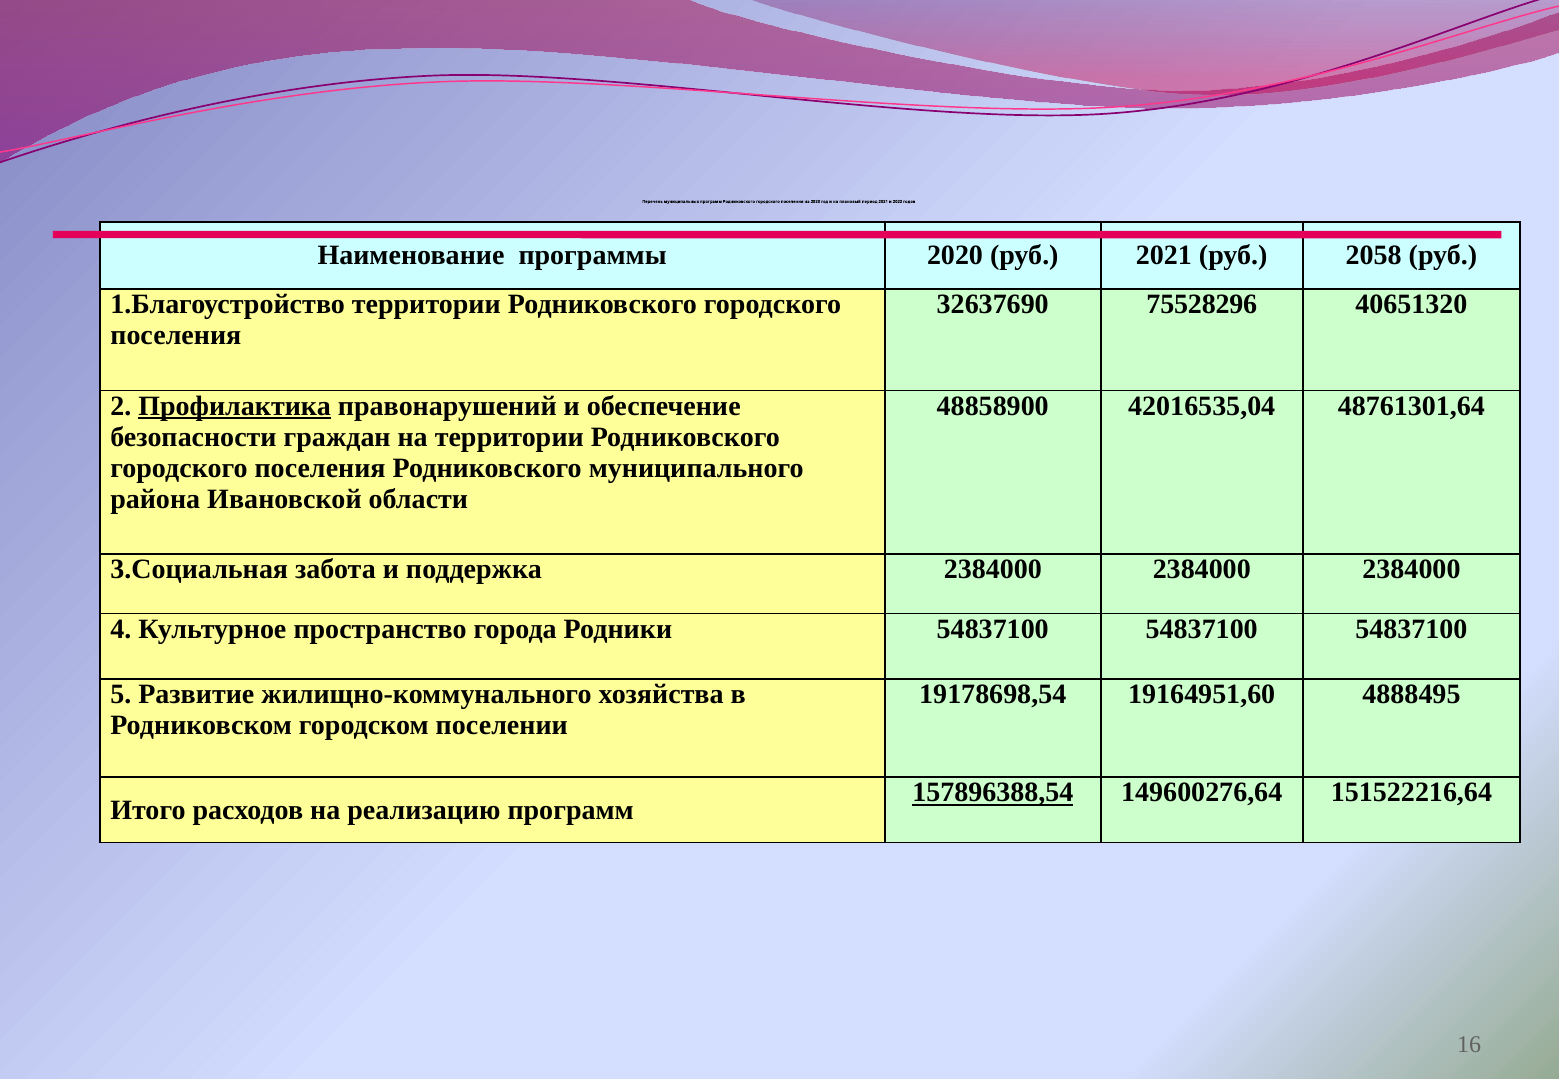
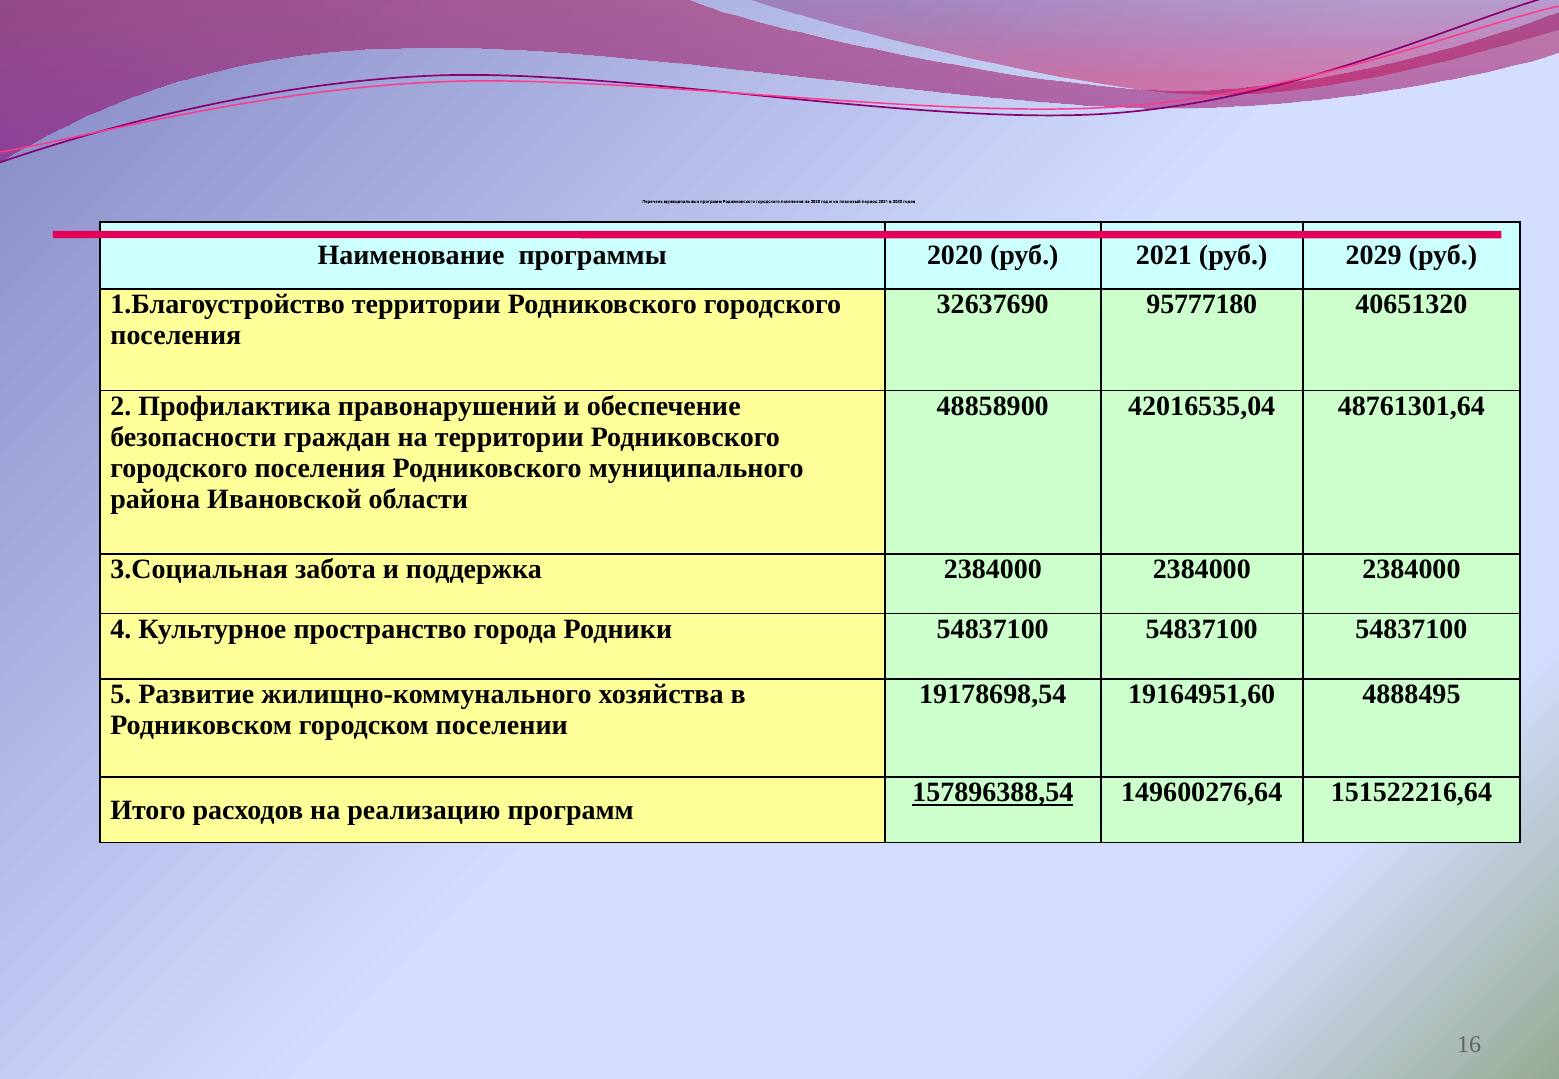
2058: 2058 -> 2029
75528296: 75528296 -> 95777180
Профилактика underline: present -> none
